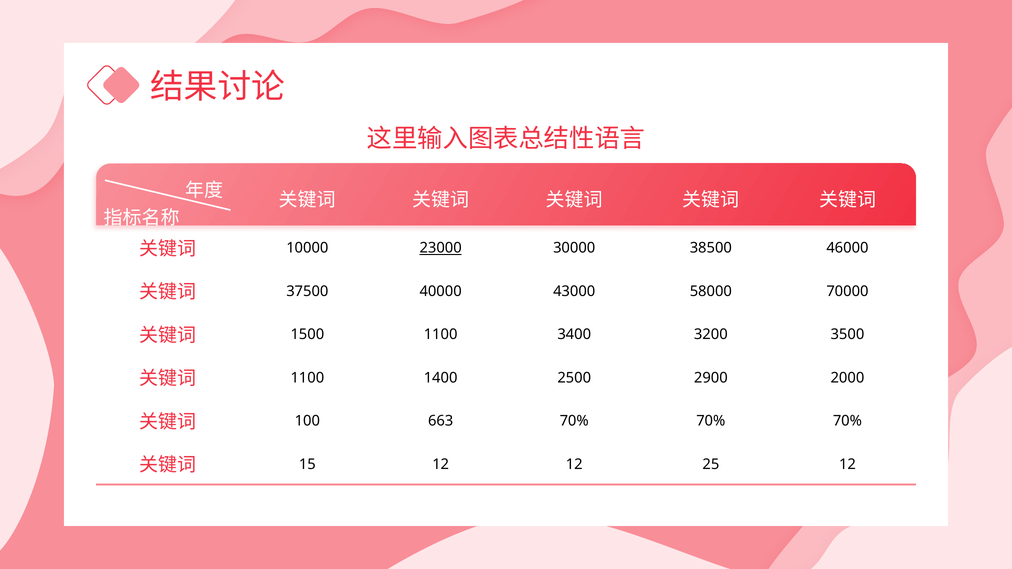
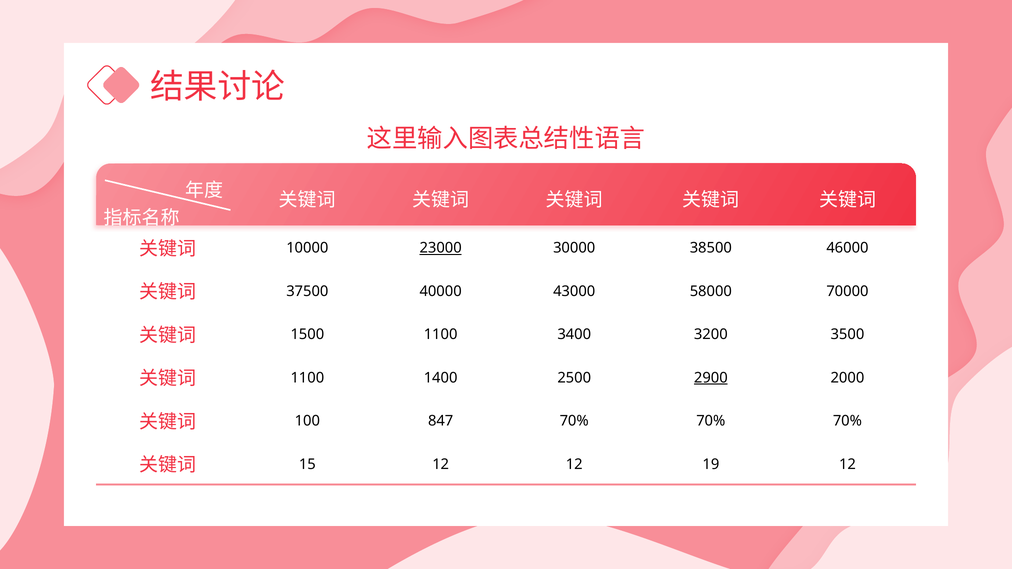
2900 underline: none -> present
663: 663 -> 847
25: 25 -> 19
